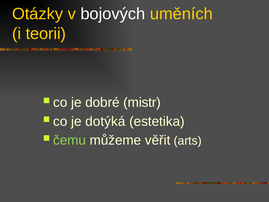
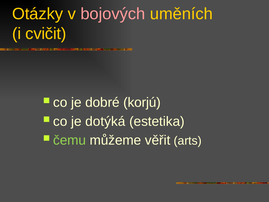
bojových colour: white -> pink
teorii: teorii -> cvičit
mistr: mistr -> korjú
